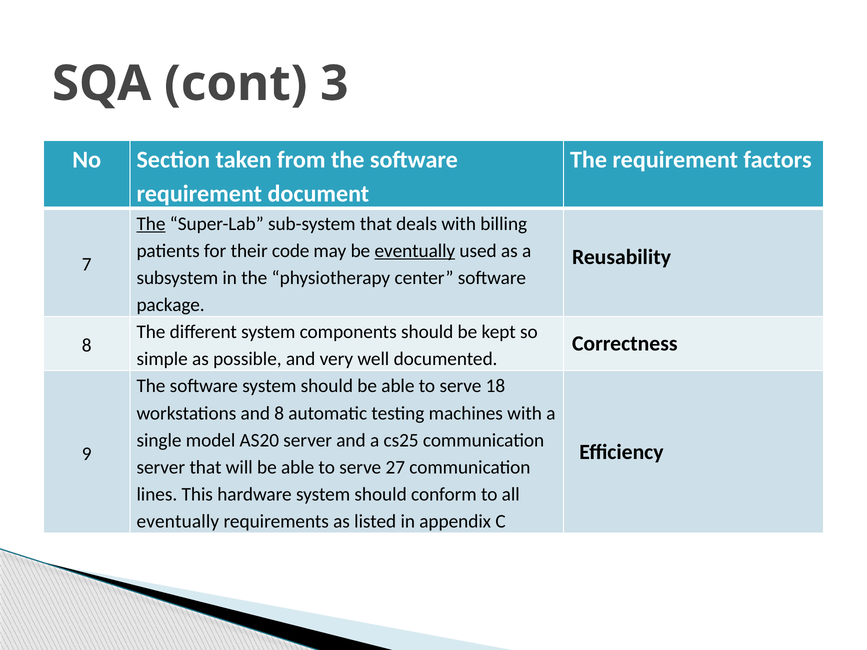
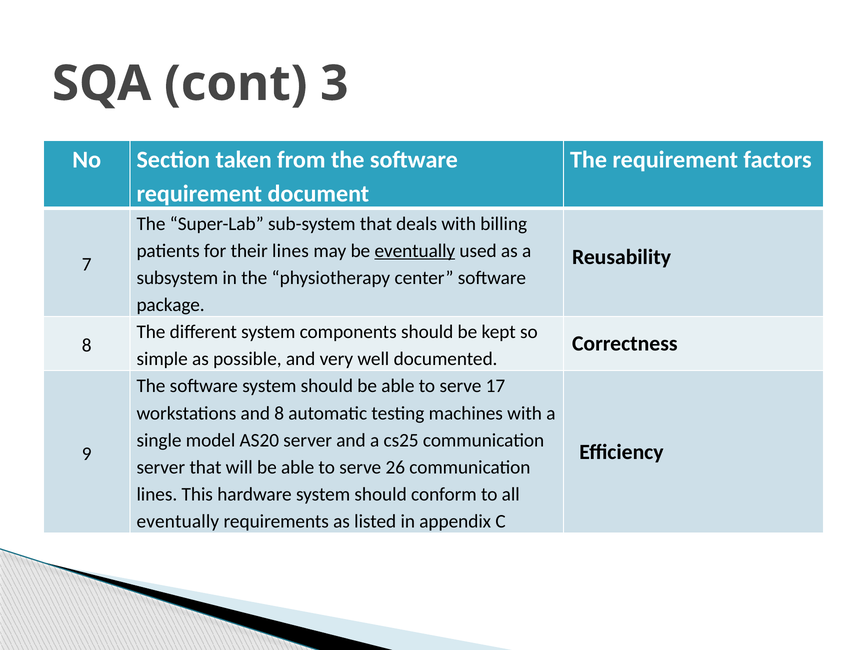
The at (151, 224) underline: present -> none
their code: code -> lines
18: 18 -> 17
27: 27 -> 26
